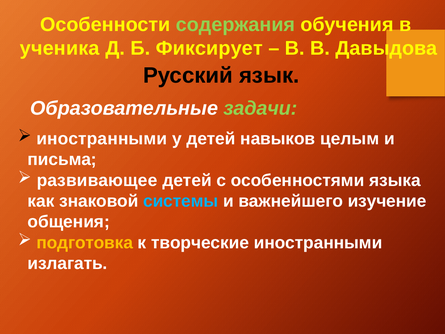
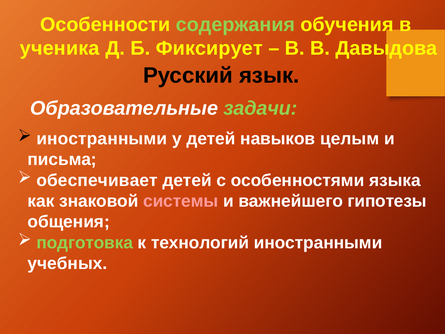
развивающее: развивающее -> обеспечивает
системы colour: light blue -> pink
изучение: изучение -> гипотезы
подготовка colour: yellow -> light green
творческие: творческие -> технологий
излагать: излагать -> учебных
